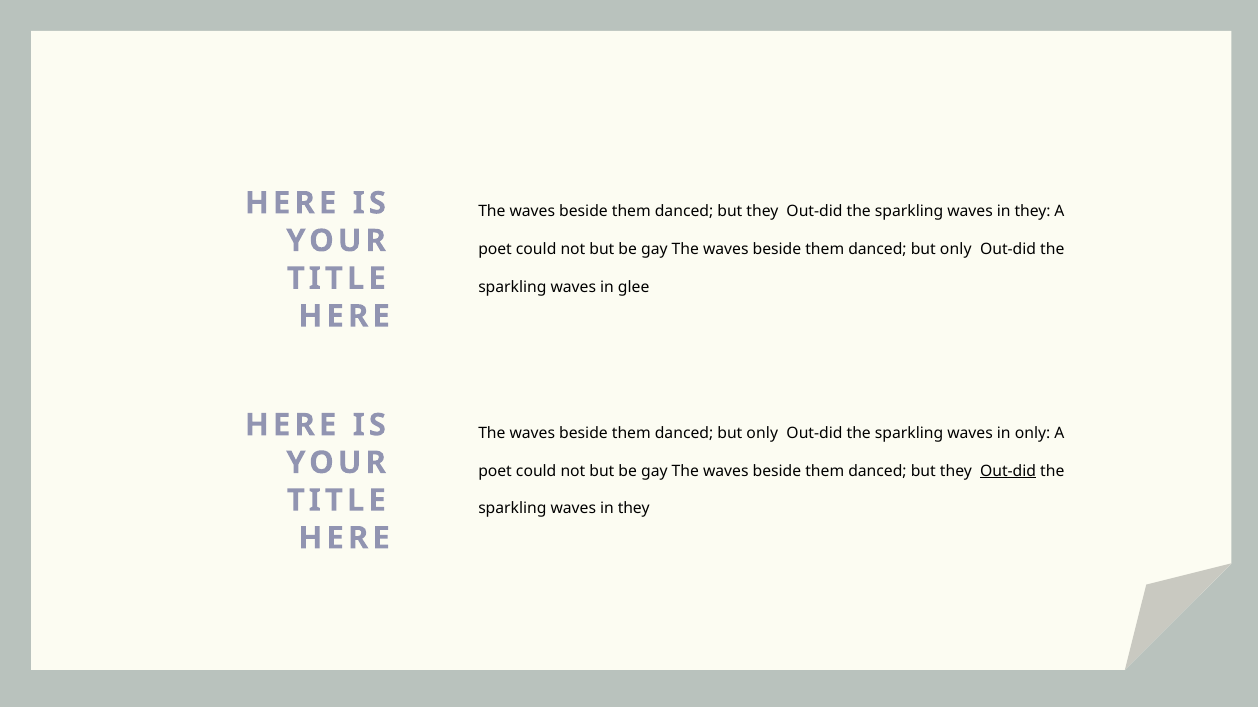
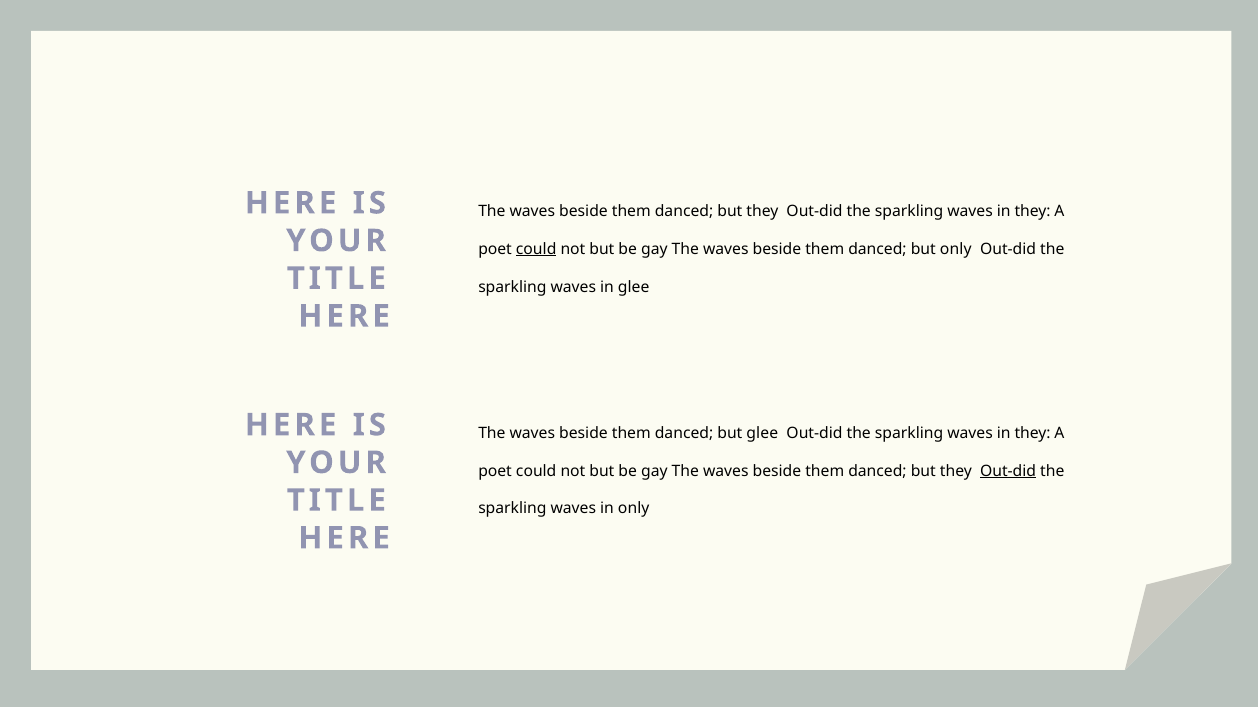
could at (536, 249) underline: none -> present
only at (762, 434): only -> glee
only at (1033, 434): only -> they
they at (634, 509): they -> only
